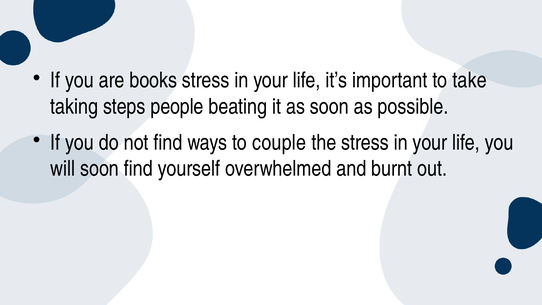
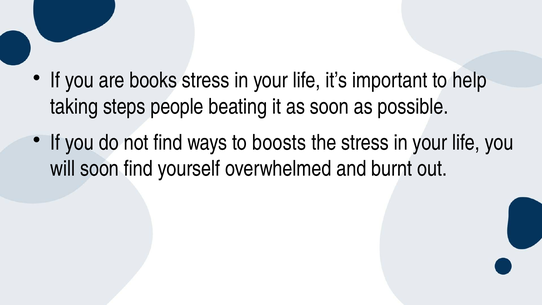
take: take -> help
couple: couple -> boosts
